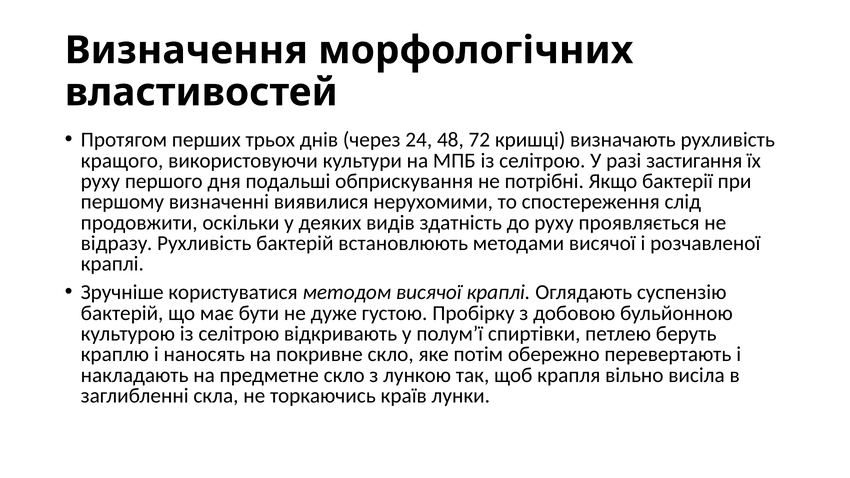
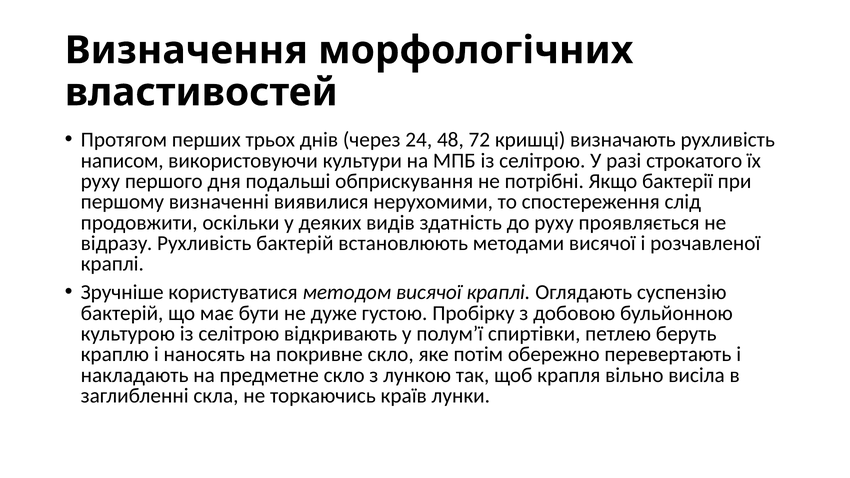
кращого: кращого -> написом
застигання: застигання -> строкатого
